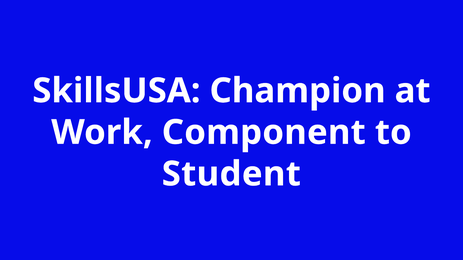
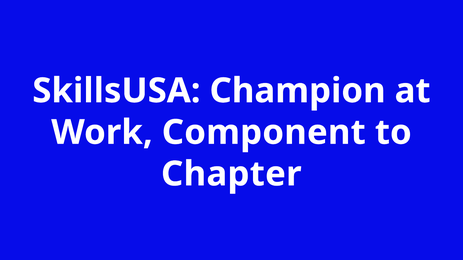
Student: Student -> Chapter
